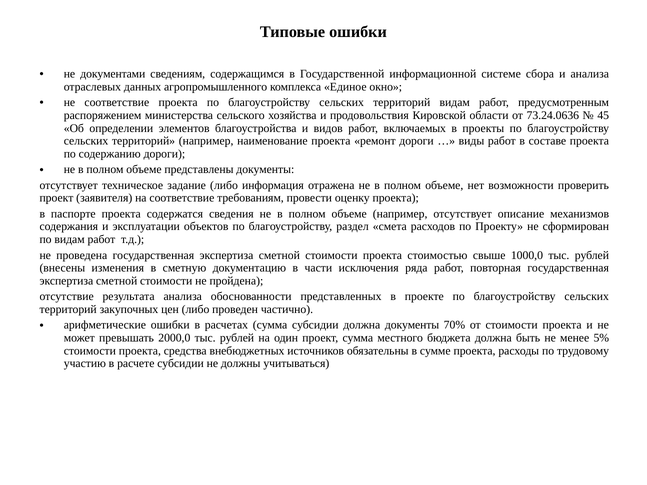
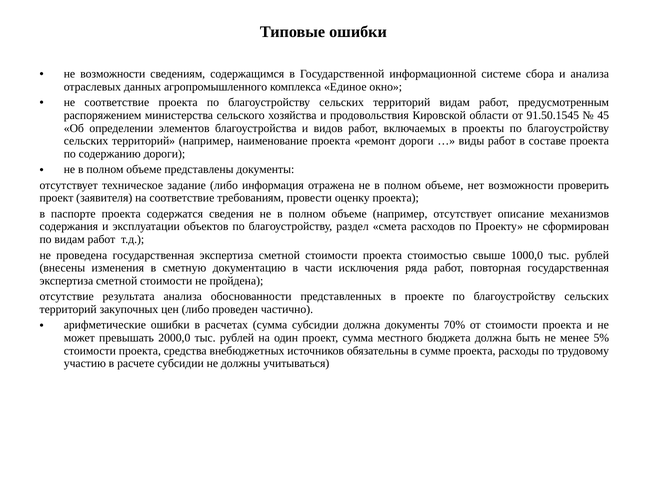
не документами: документами -> возможности
73.24.0636: 73.24.0636 -> 91.50.1545
